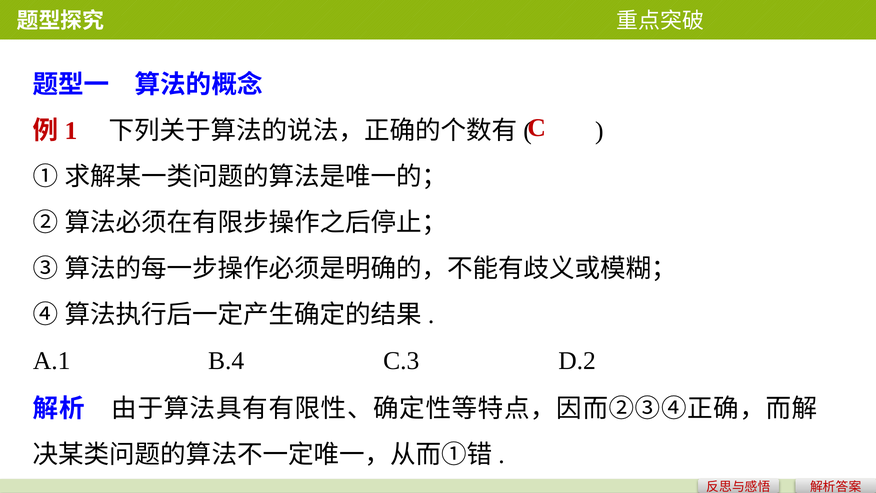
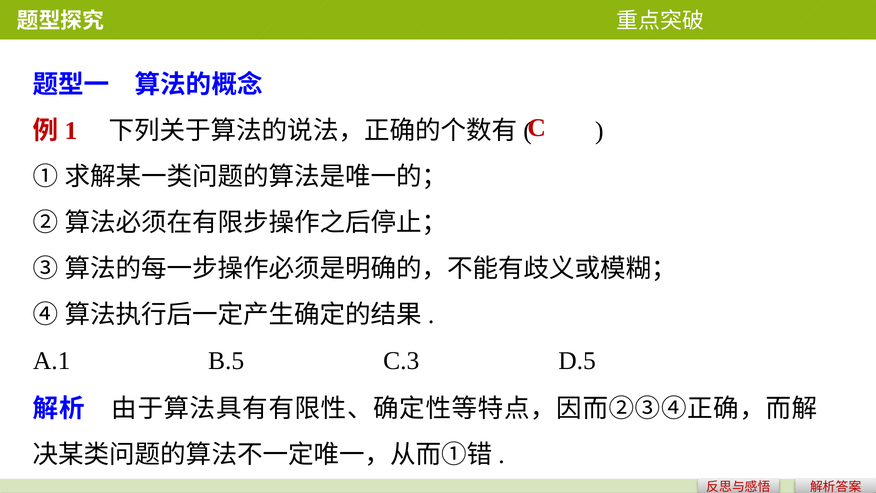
B.4: B.4 -> B.5
D.2: D.2 -> D.5
